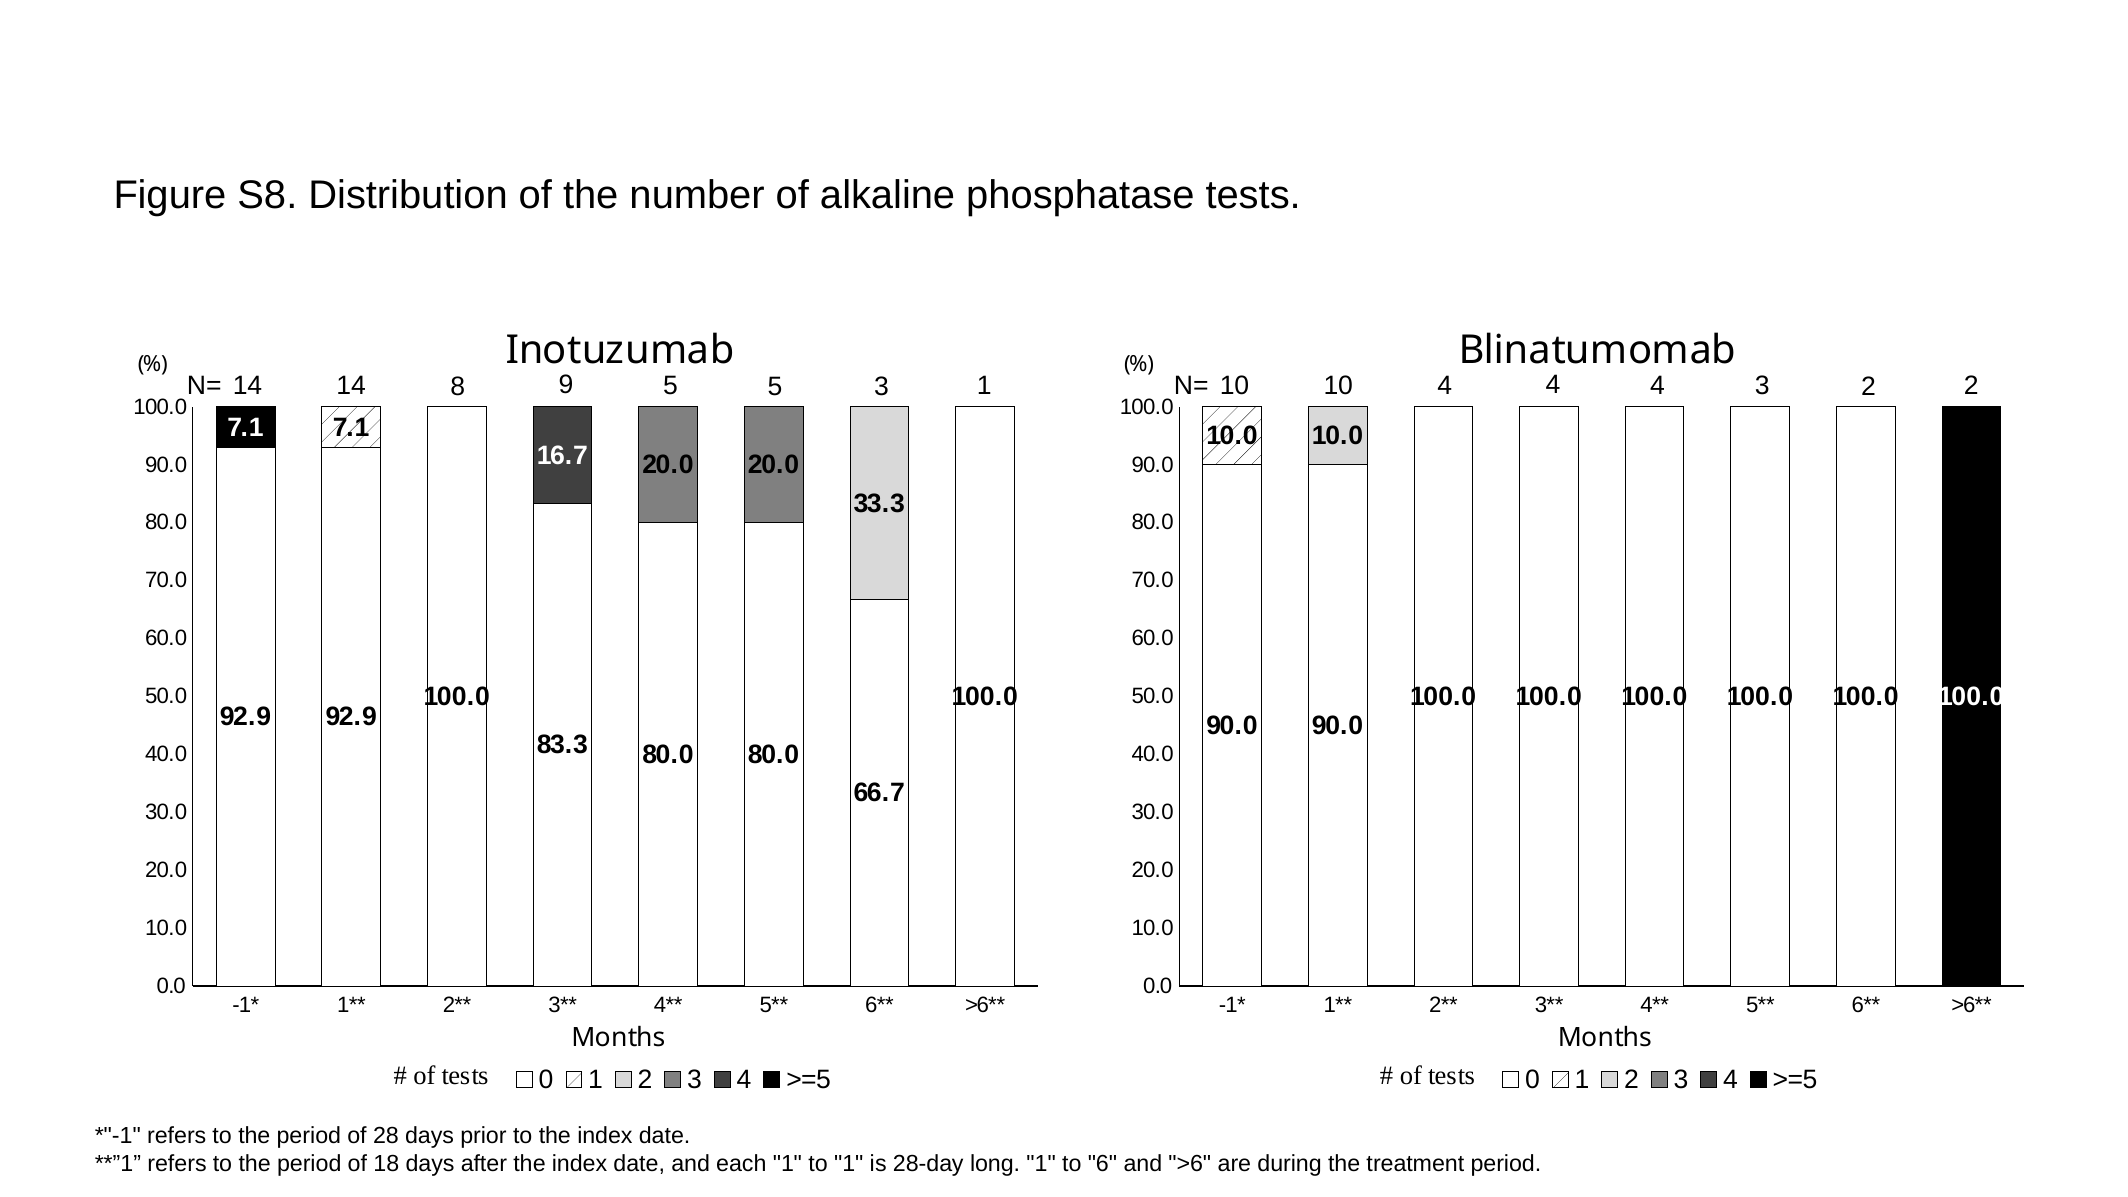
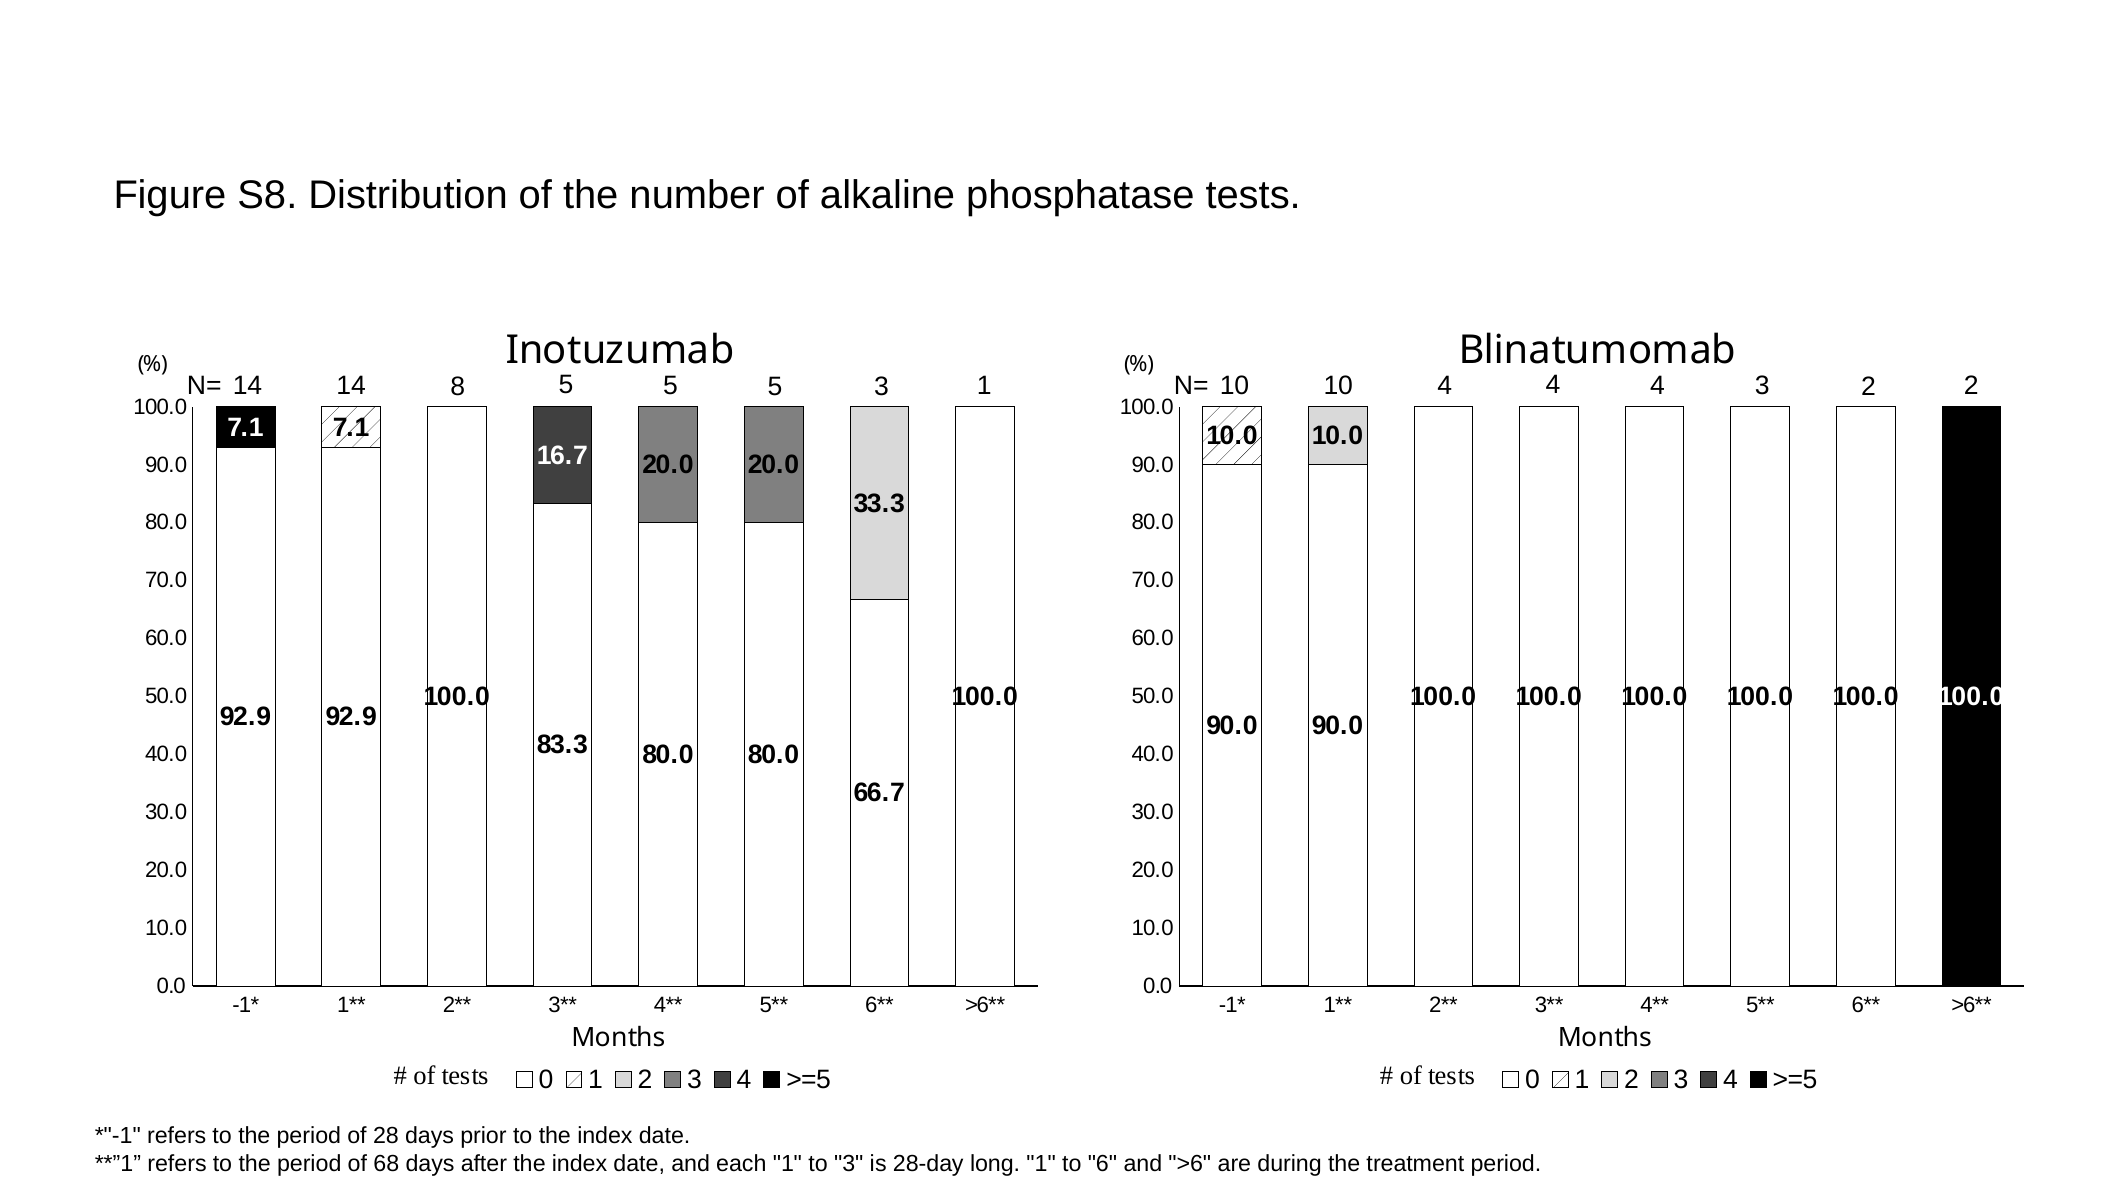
8 9: 9 -> 5
18: 18 -> 68
to 1: 1 -> 3
